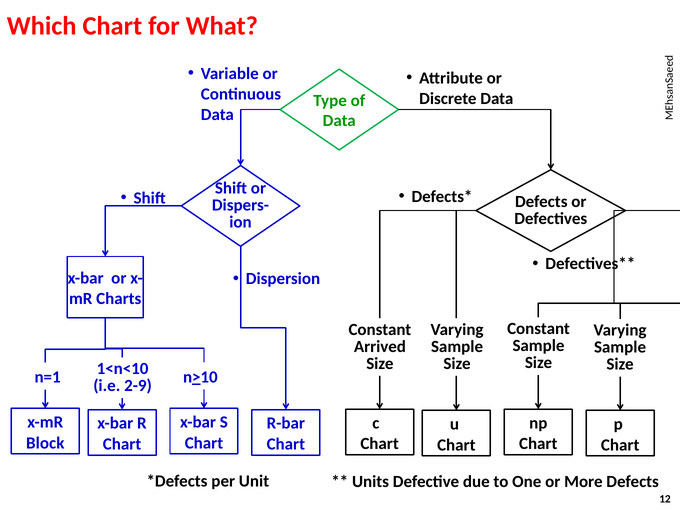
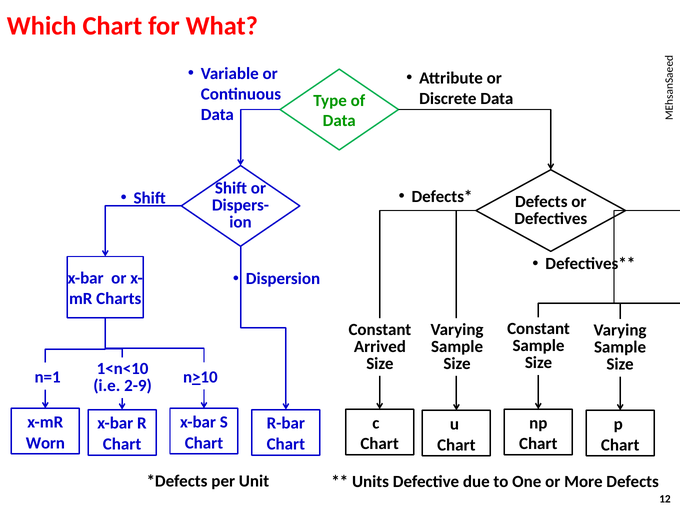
Block: Block -> Worn
